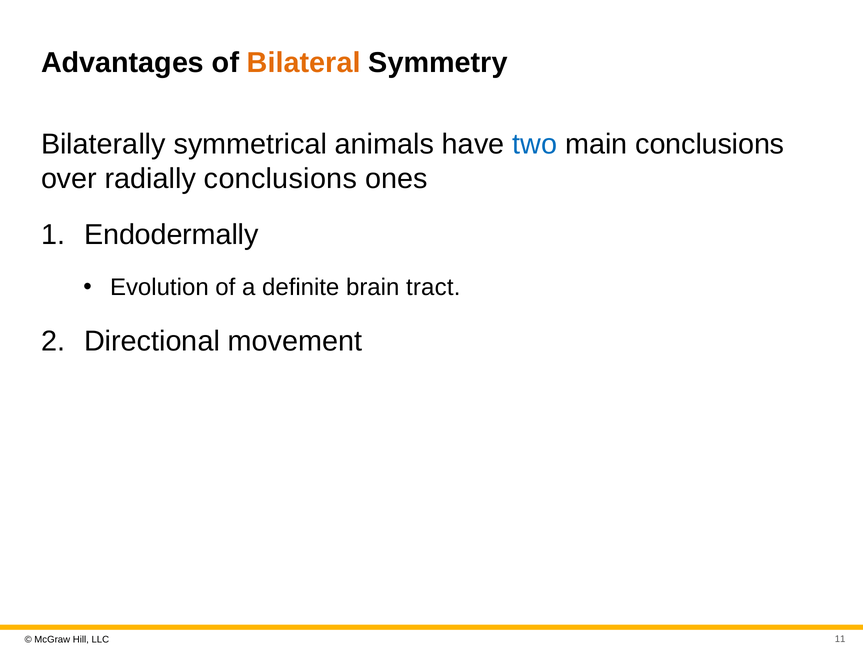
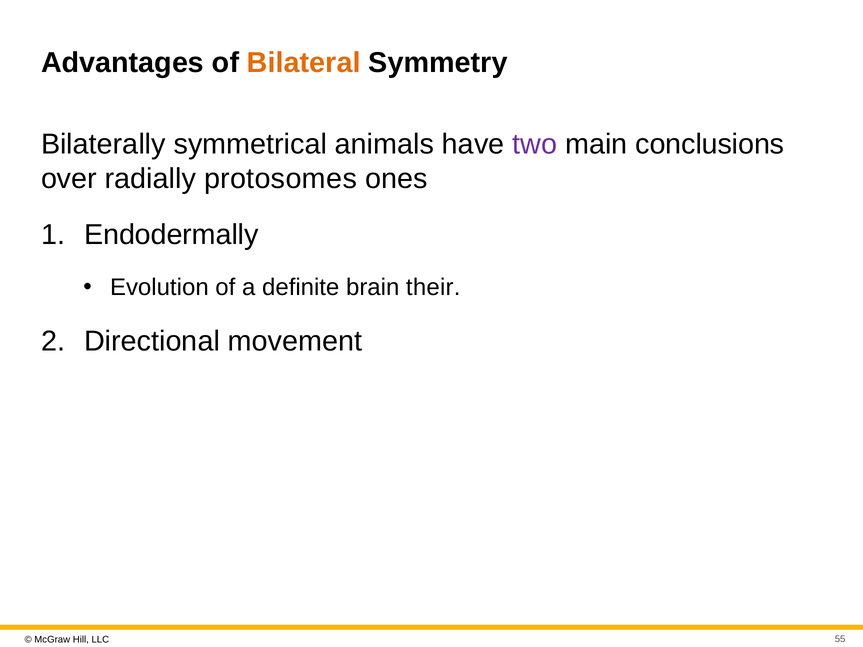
two colour: blue -> purple
radially conclusions: conclusions -> protosomes
tract: tract -> their
11: 11 -> 55
